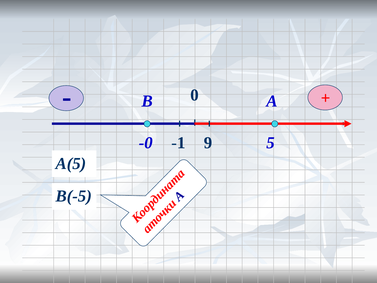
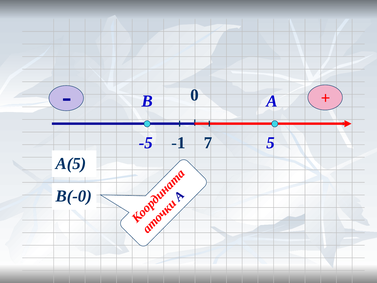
-0: -0 -> -5
9: 9 -> 7
В(-5: В(-5 -> В(-0
